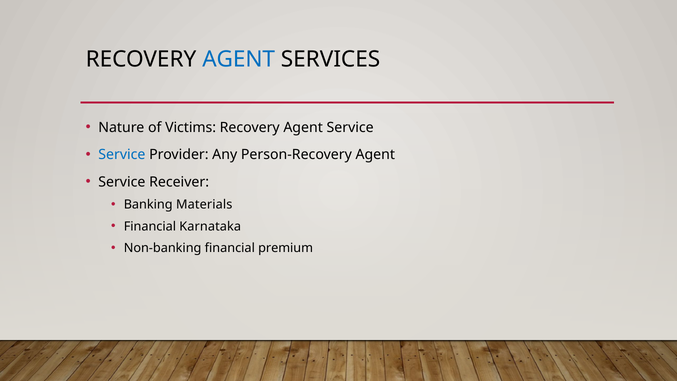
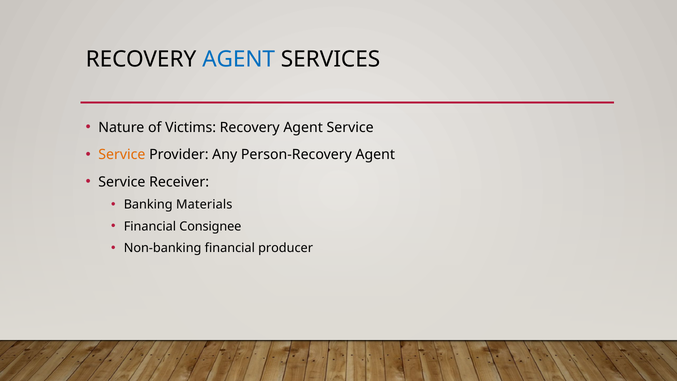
Service at (122, 155) colour: blue -> orange
Karnataka: Karnataka -> Consignee
premium: premium -> producer
